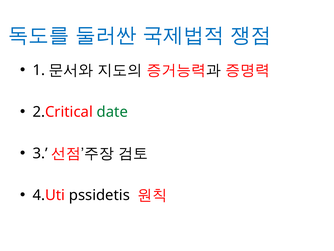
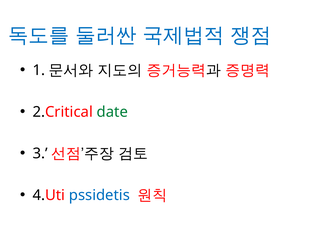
pssidetis colour: black -> blue
